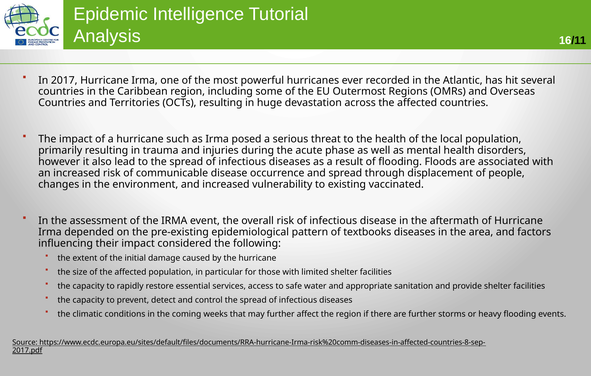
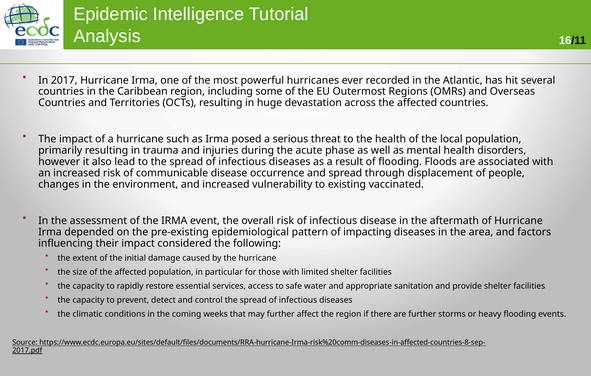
textbooks: textbooks -> impacting
